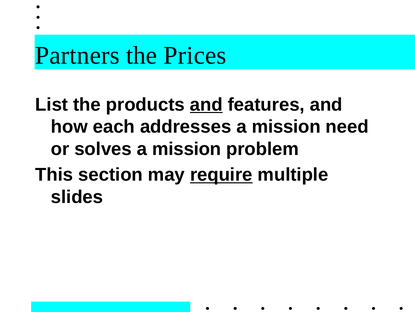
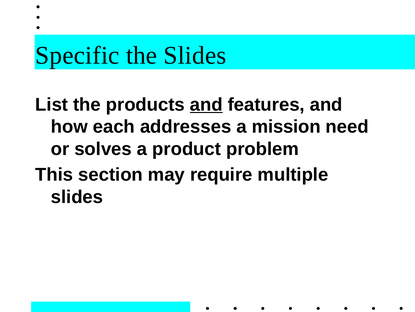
Partners: Partners -> Specific
the Prices: Prices -> Slides
solves a mission: mission -> product
require underline: present -> none
